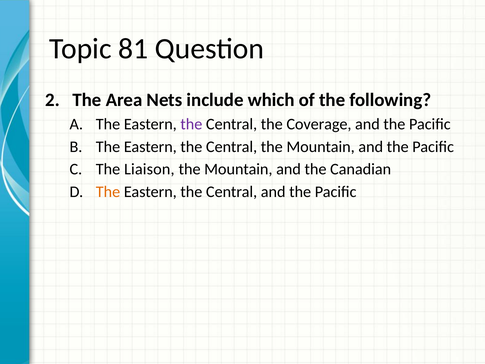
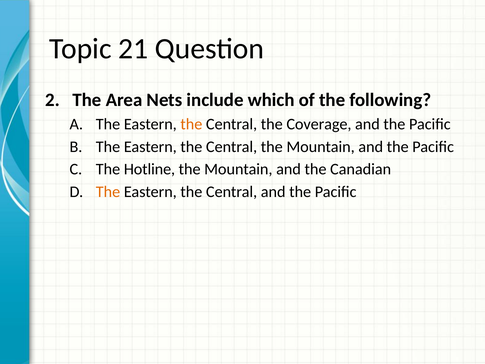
81: 81 -> 21
the at (191, 124) colour: purple -> orange
Liaison: Liaison -> Hotline
